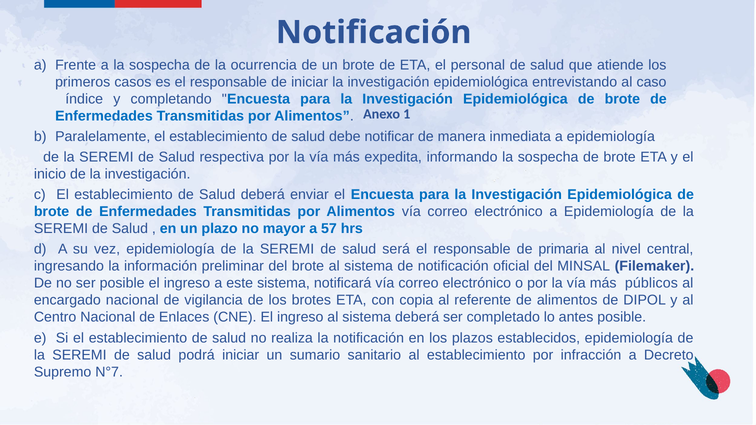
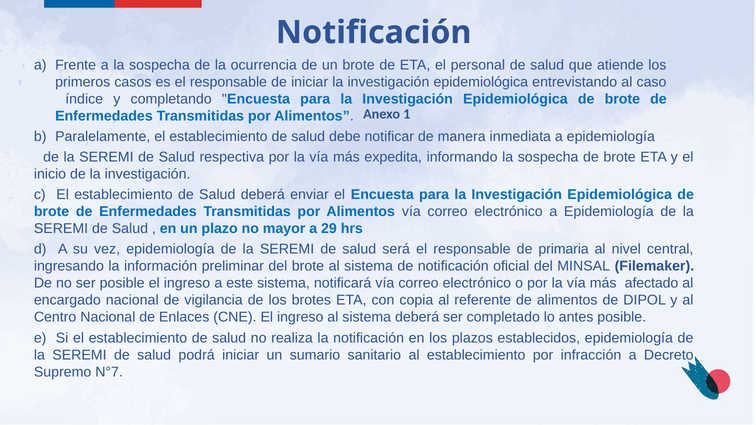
57: 57 -> 29
públicos: públicos -> afectado
